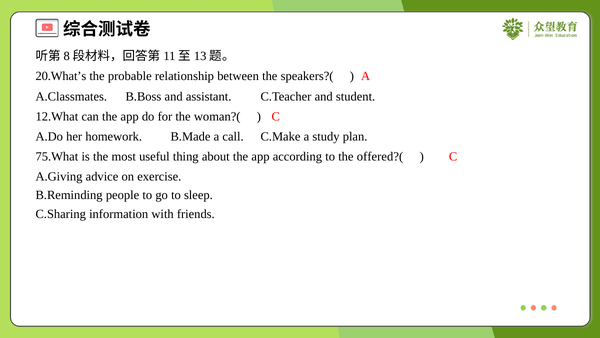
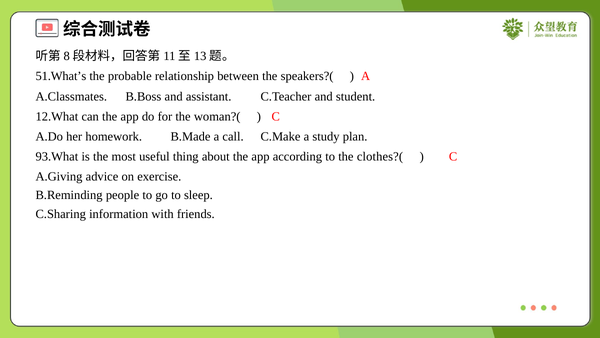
20.What’s: 20.What’s -> 51.What’s
75.What: 75.What -> 93.What
offered?(: offered?( -> clothes?(
